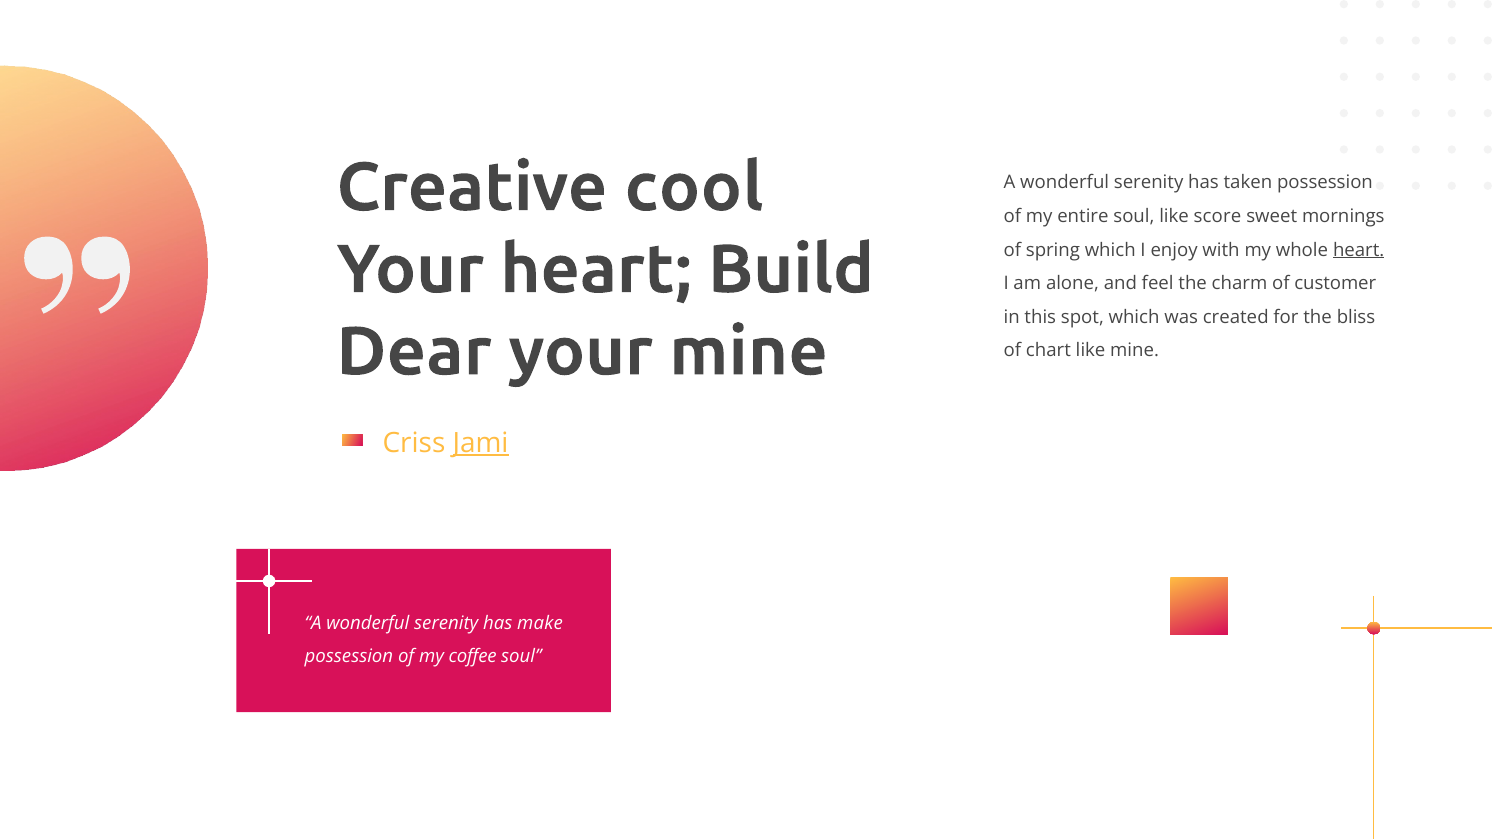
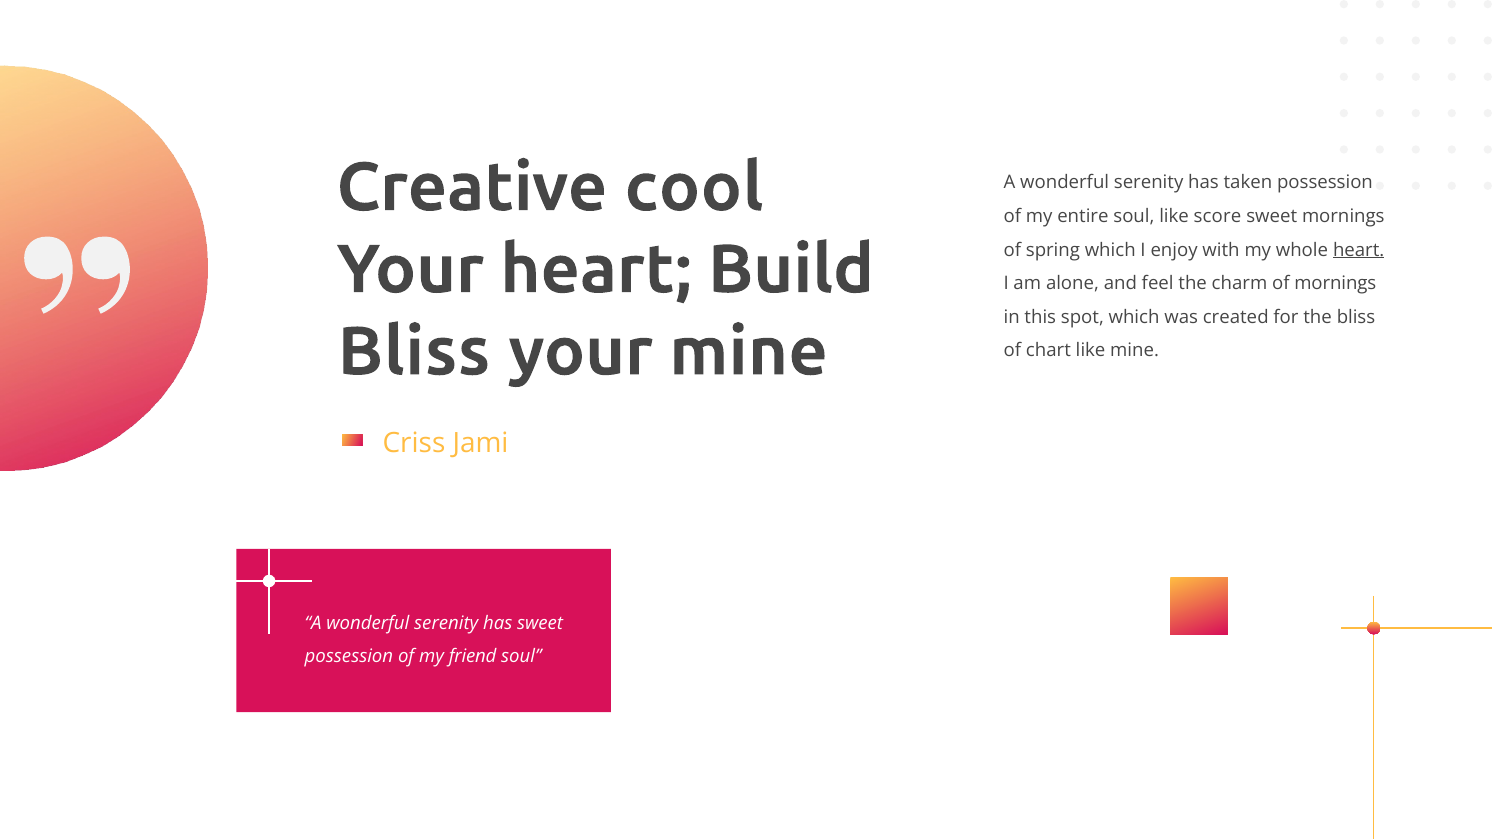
of customer: customer -> mornings
Dear at (414, 352): Dear -> Bliss
Jami underline: present -> none
has make: make -> sweet
coffee: coffee -> friend
